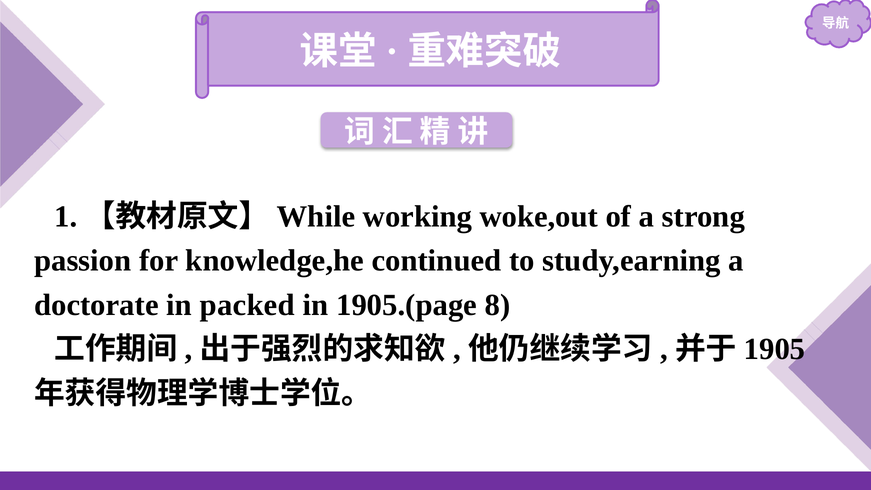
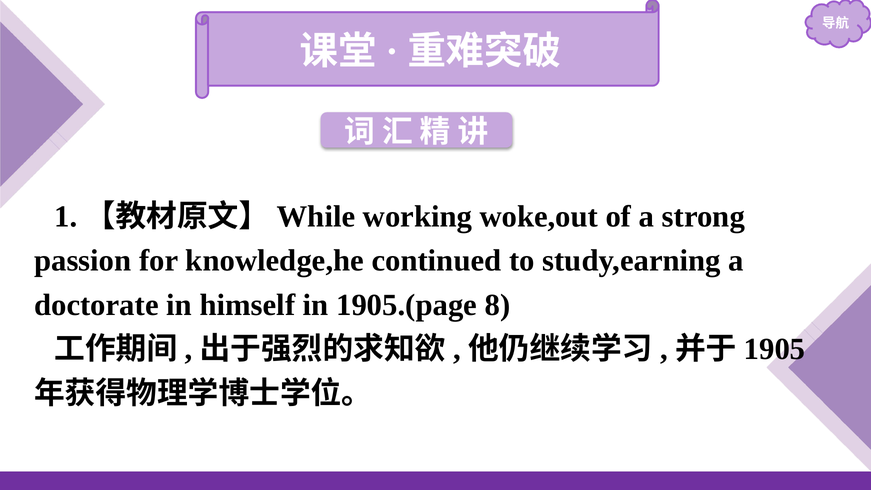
packed: packed -> himself
